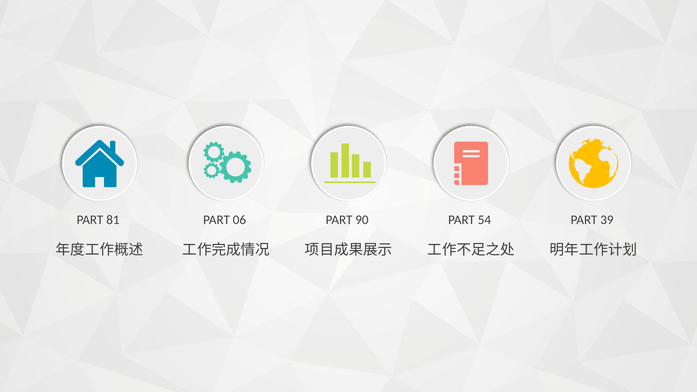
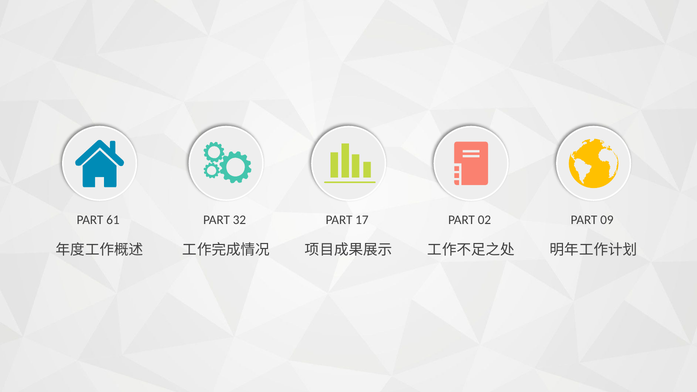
81: 81 -> 61
06: 06 -> 32
90: 90 -> 17
54: 54 -> 02
39: 39 -> 09
